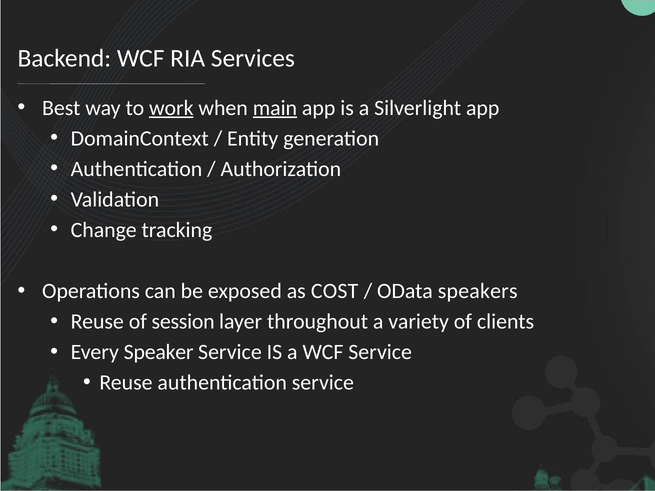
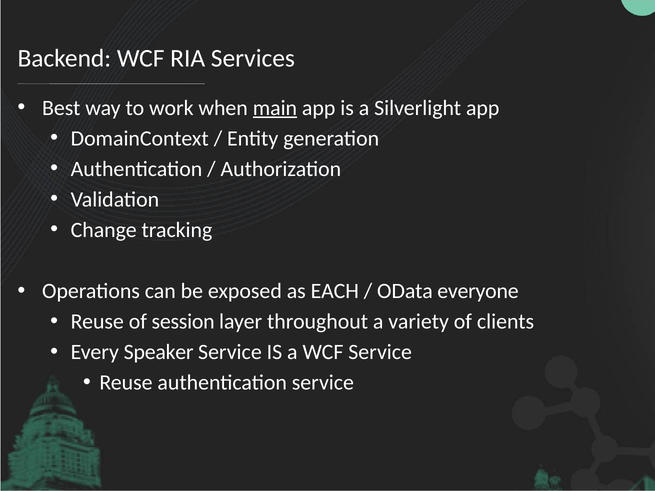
work underline: present -> none
COST: COST -> EACH
speakers: speakers -> everyone
